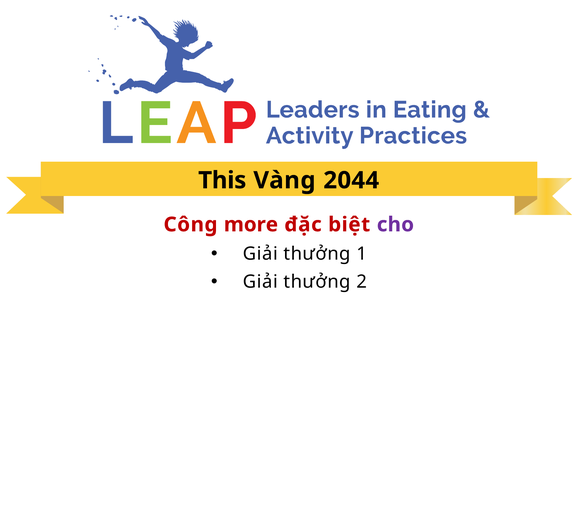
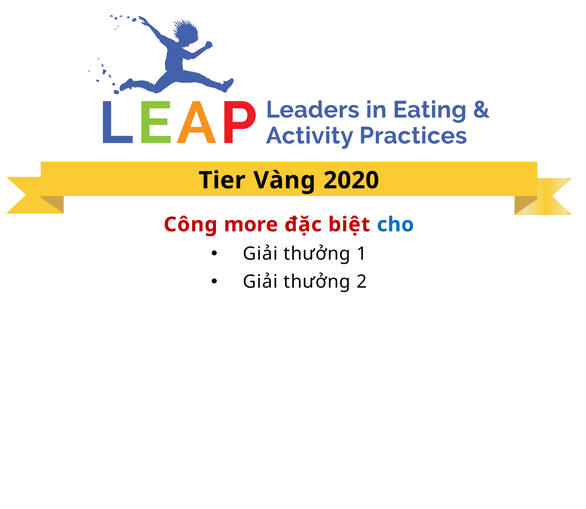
This: This -> Tier
2044: 2044 -> 2020
cho colour: purple -> blue
